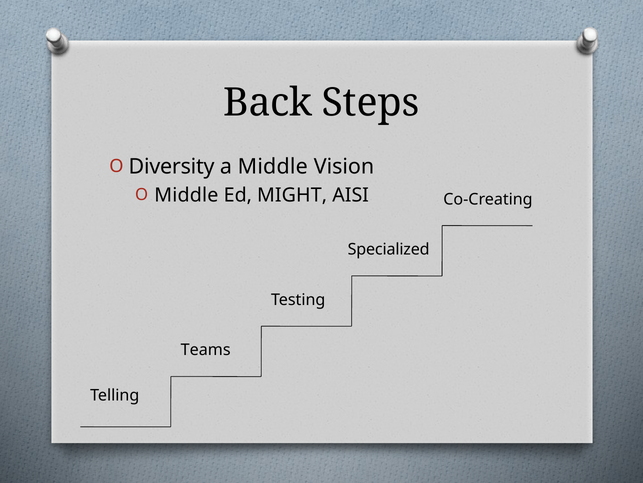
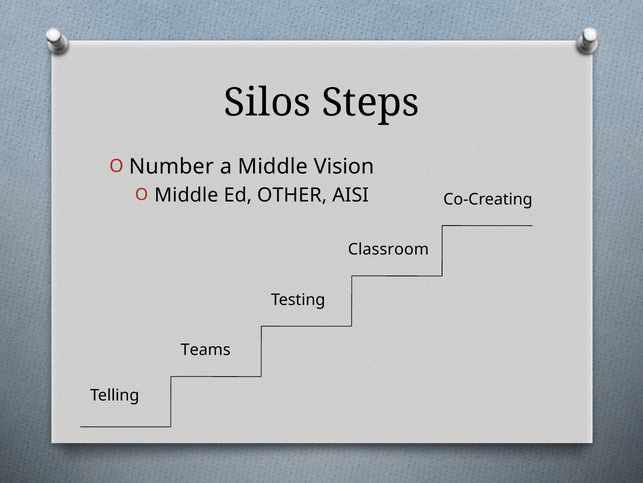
Back: Back -> Silos
Diversity: Diversity -> Number
MIGHT: MIGHT -> OTHER
Specialized: Specialized -> Classroom
